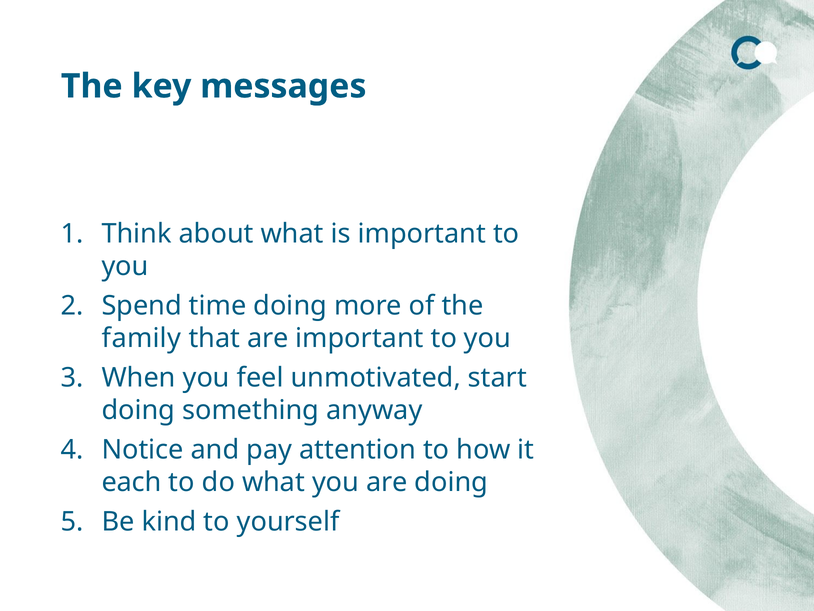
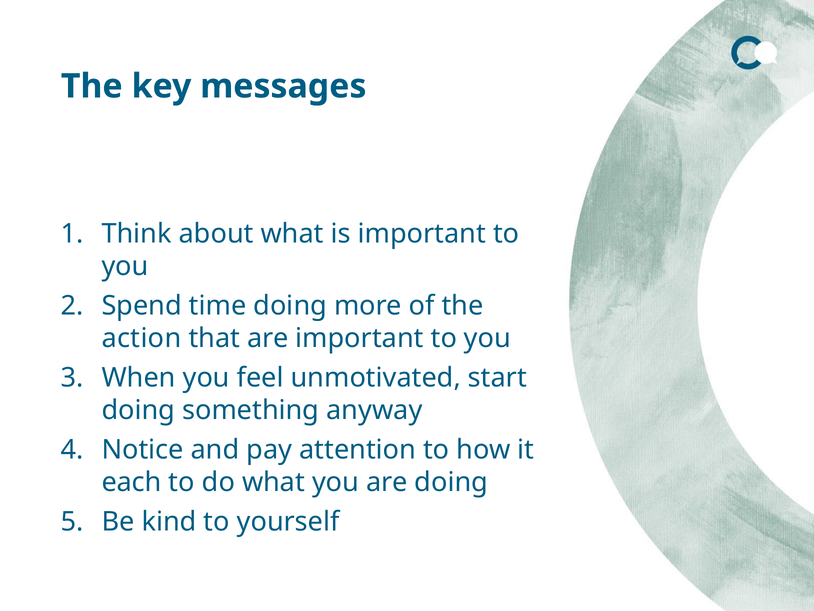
family: family -> action
